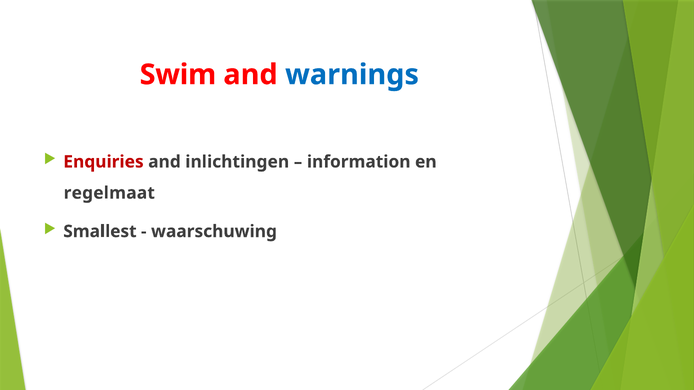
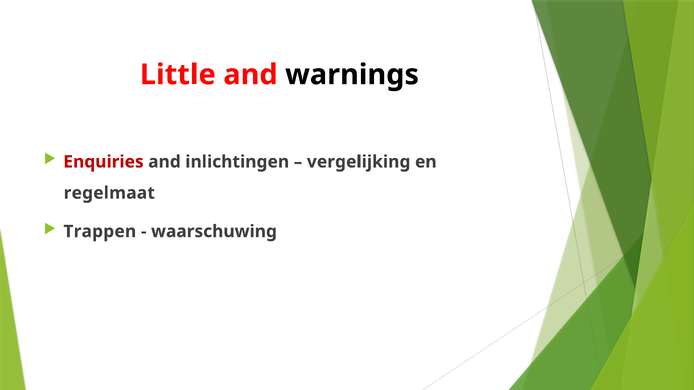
Swim: Swim -> Little
warnings colour: blue -> black
information: information -> vergelijking
Smallest: Smallest -> Trappen
